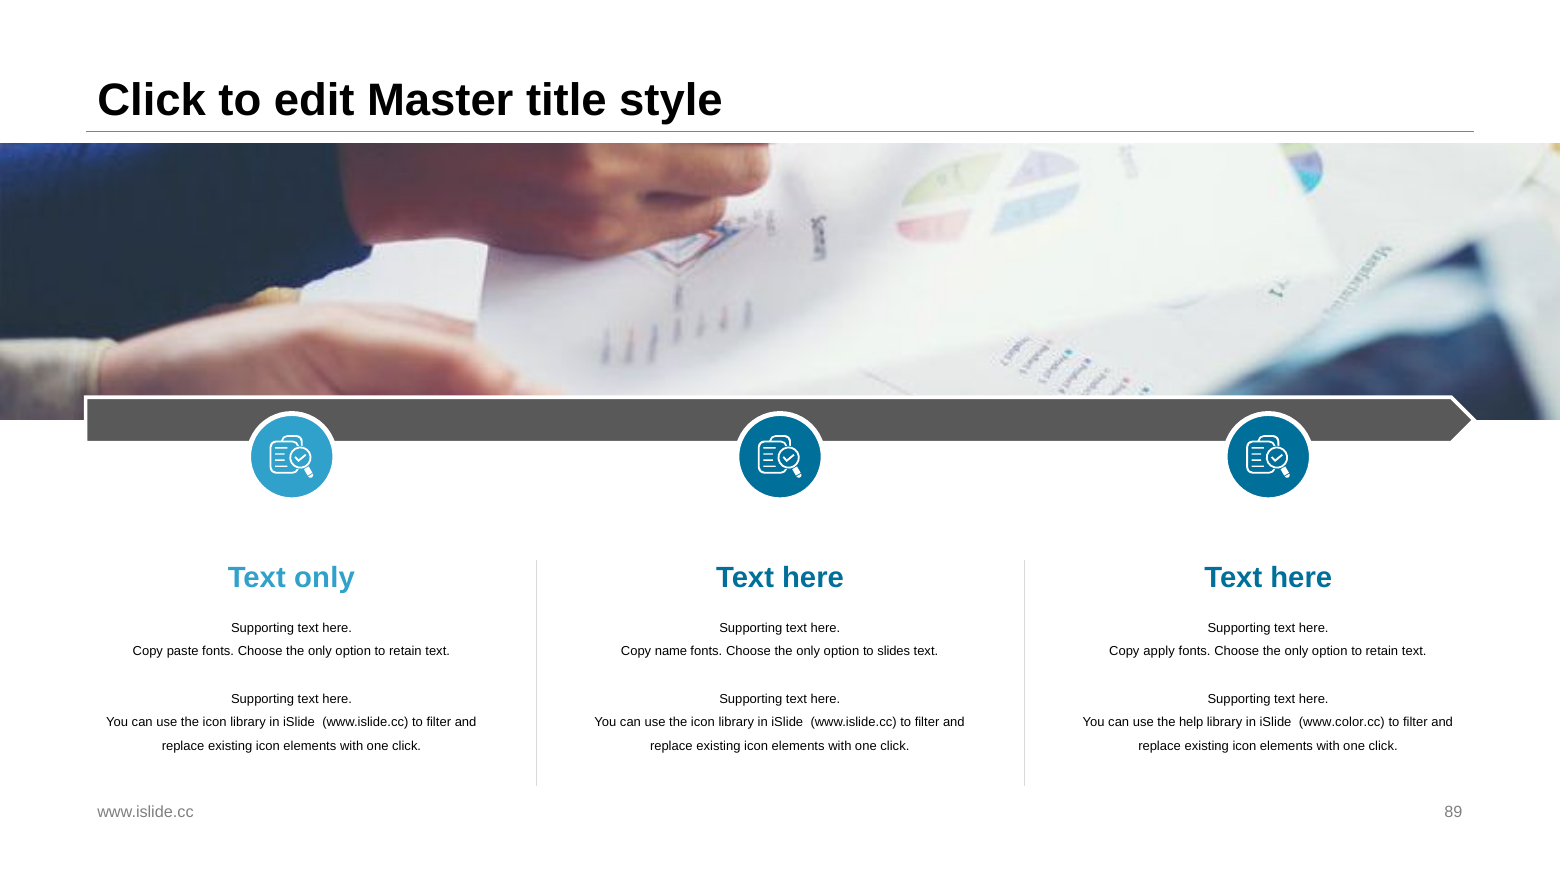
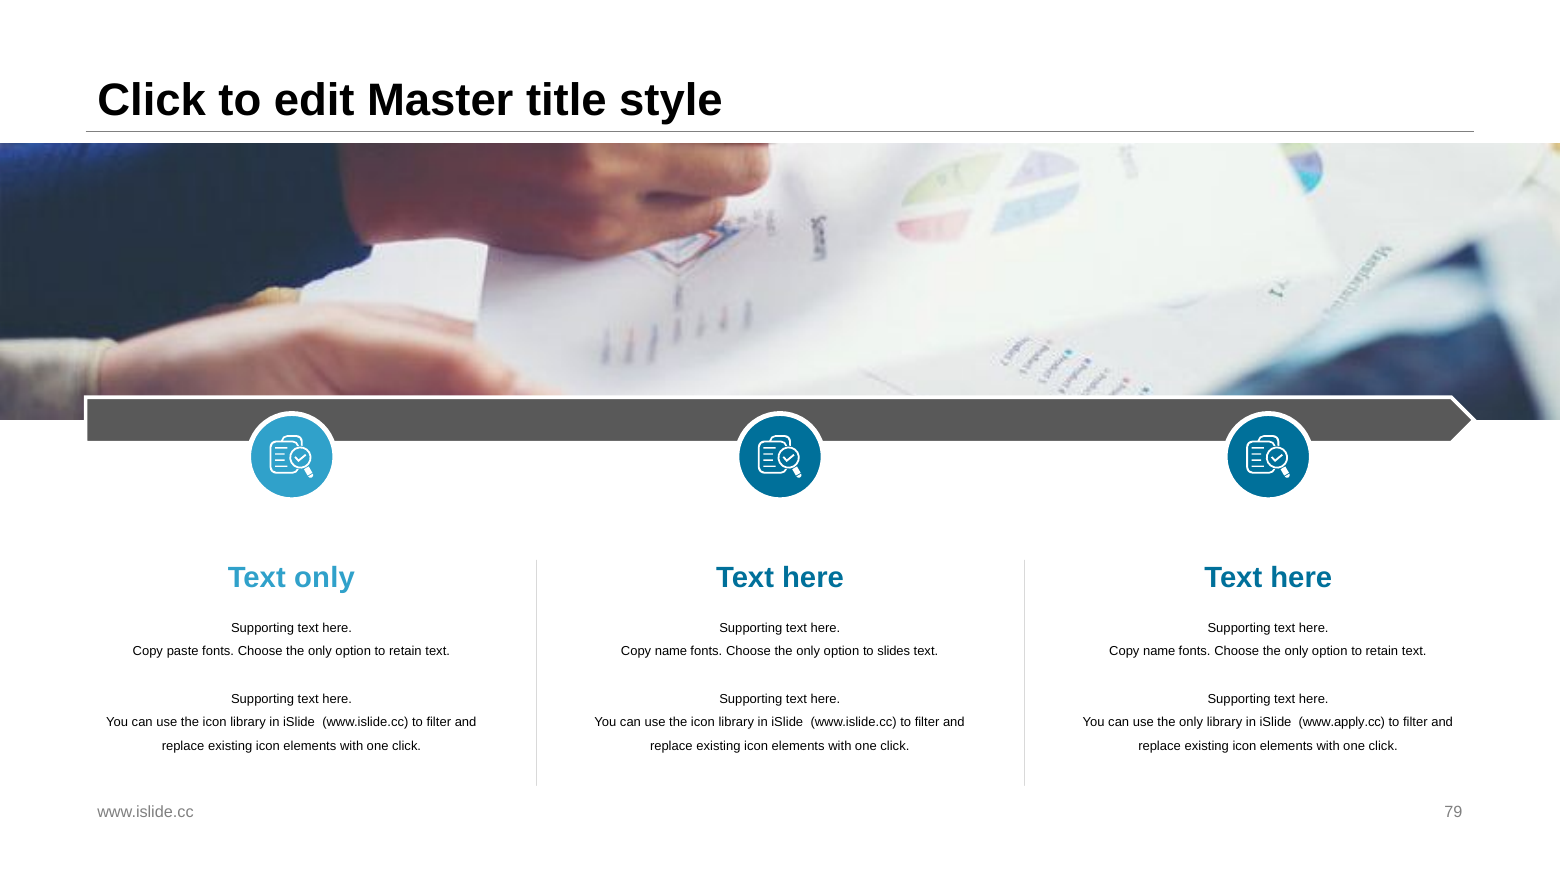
apply at (1159, 652): apply -> name
use the help: help -> only
www.color.cc: www.color.cc -> www.apply.cc
89: 89 -> 79
